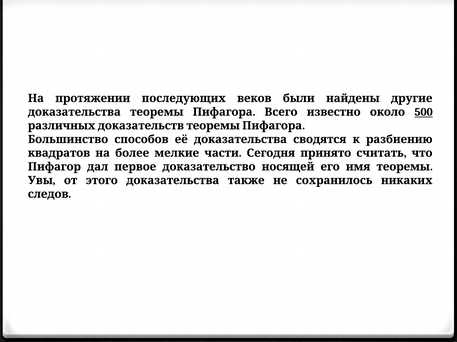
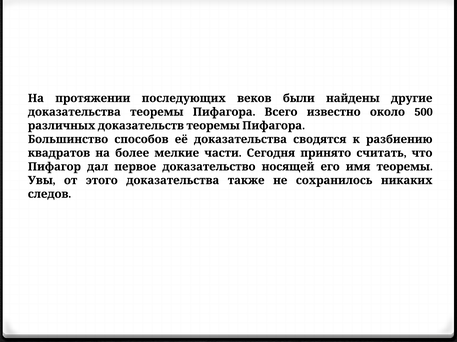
500 underline: present -> none
